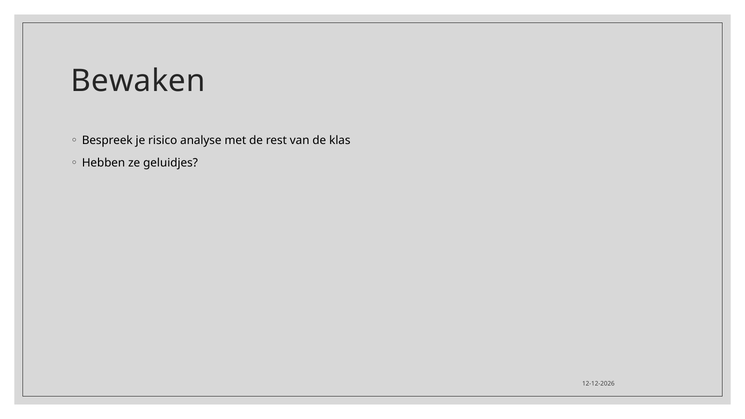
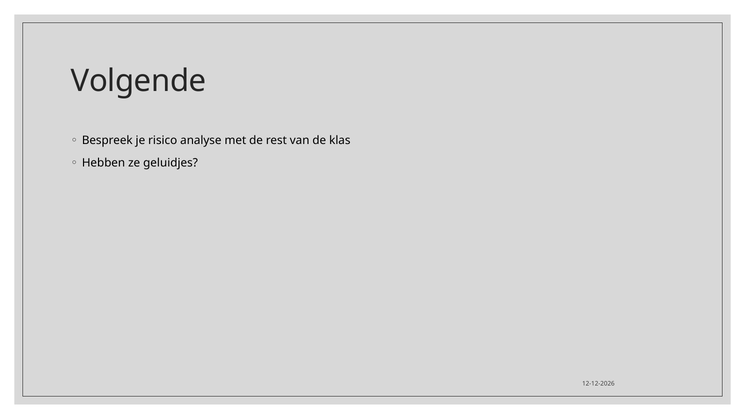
Bewaken: Bewaken -> Volgende
